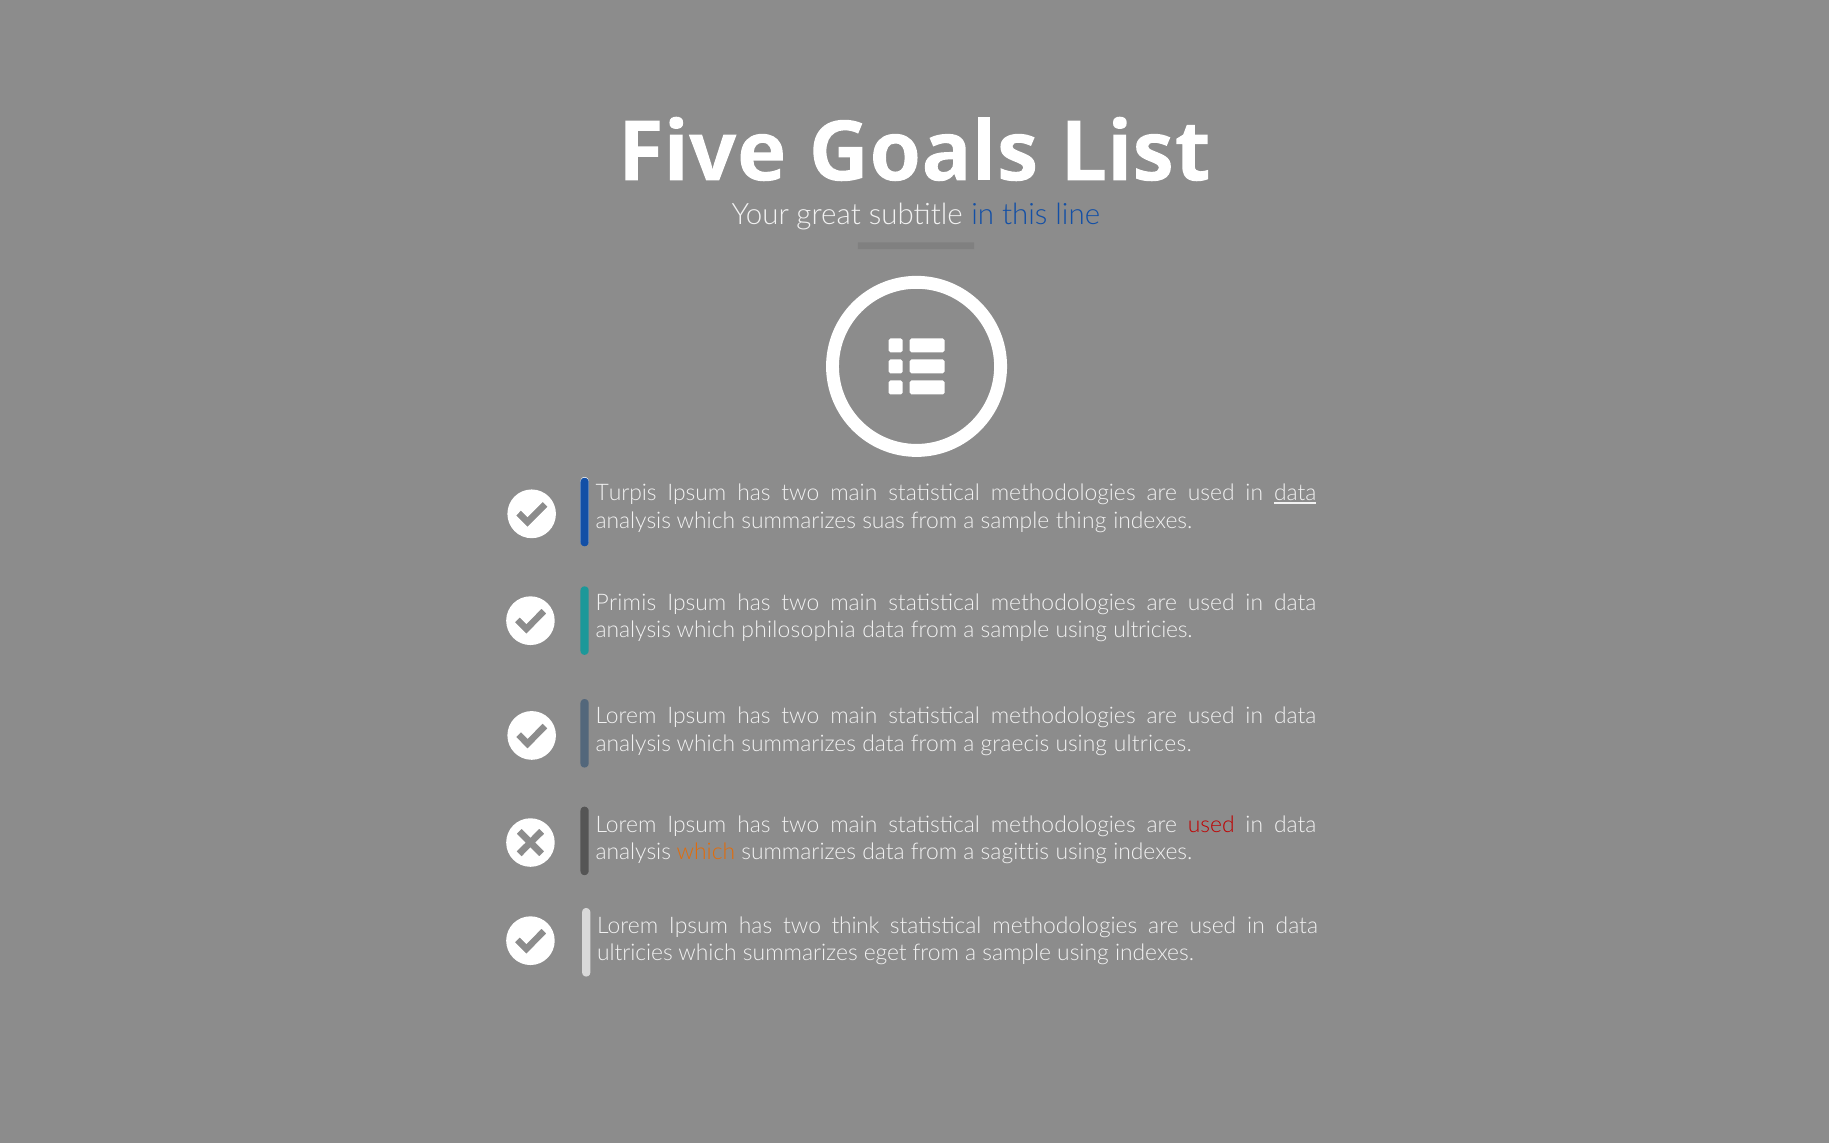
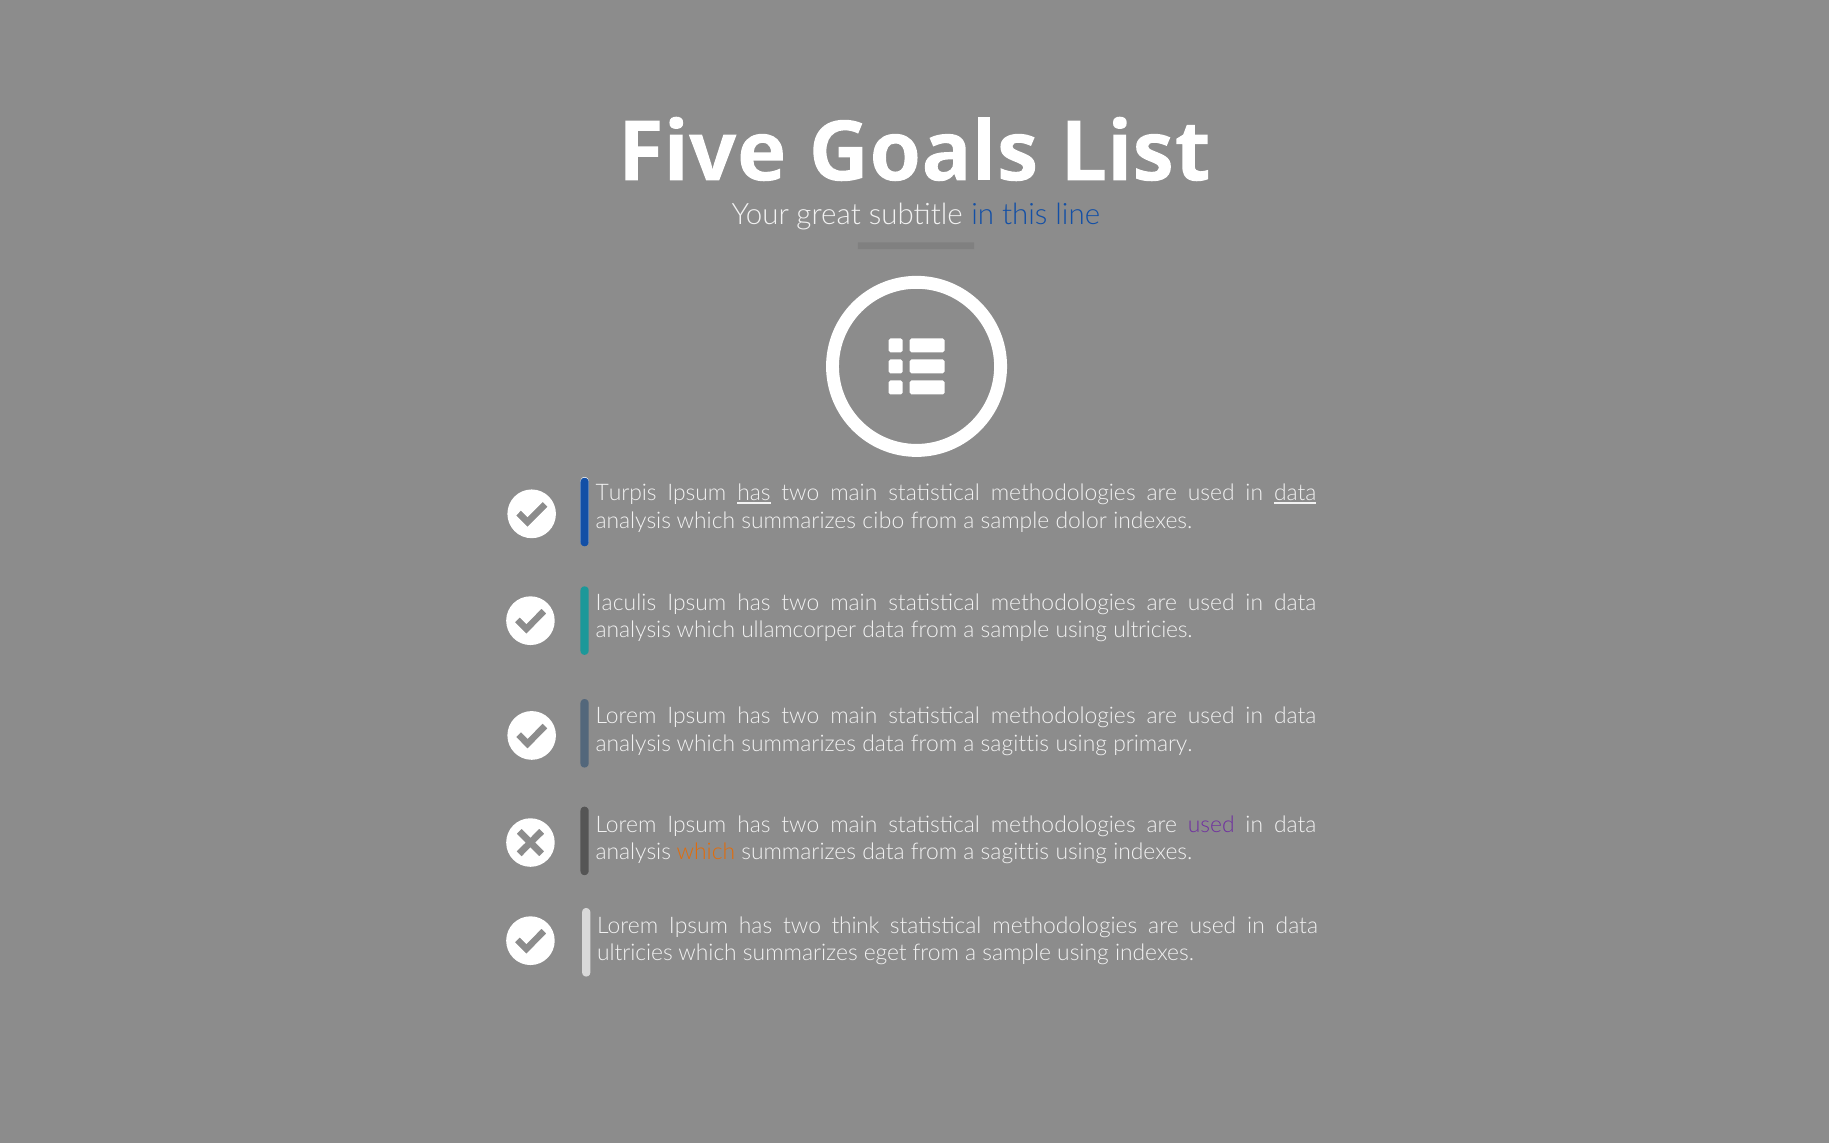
has at (754, 493) underline: none -> present
suas: suas -> cibo
thing: thing -> dolor
Primis: Primis -> Iaculis
philosophia: philosophia -> ullamcorper
graecis at (1015, 744): graecis -> sagittis
ultrices: ultrices -> primary
used at (1211, 825) colour: red -> purple
